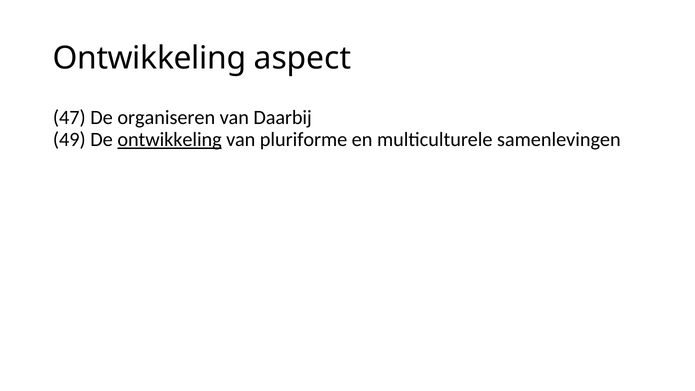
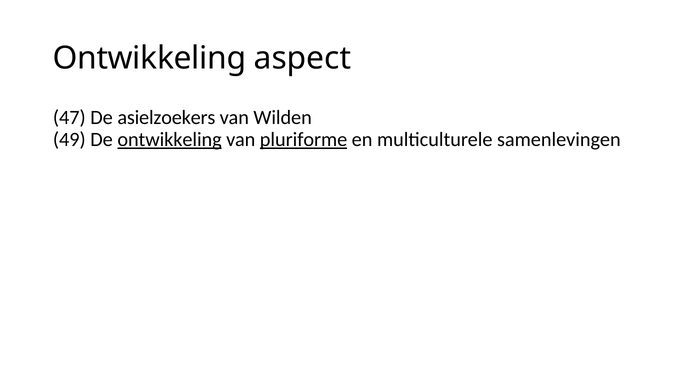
organiseren: organiseren -> asielzoekers
Daarbij: Daarbij -> Wilden
pluriforme underline: none -> present
